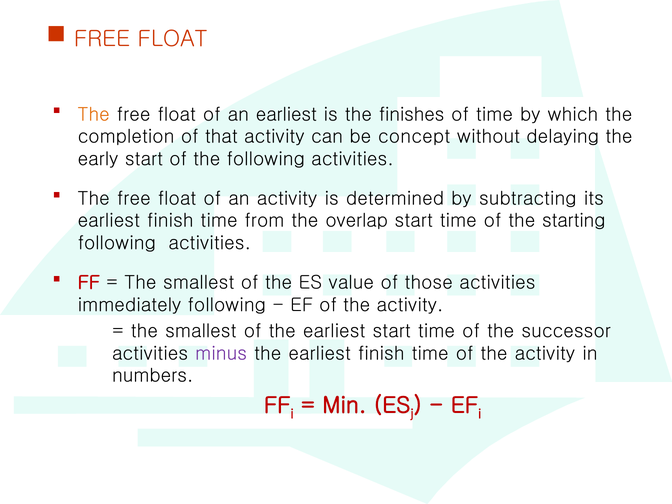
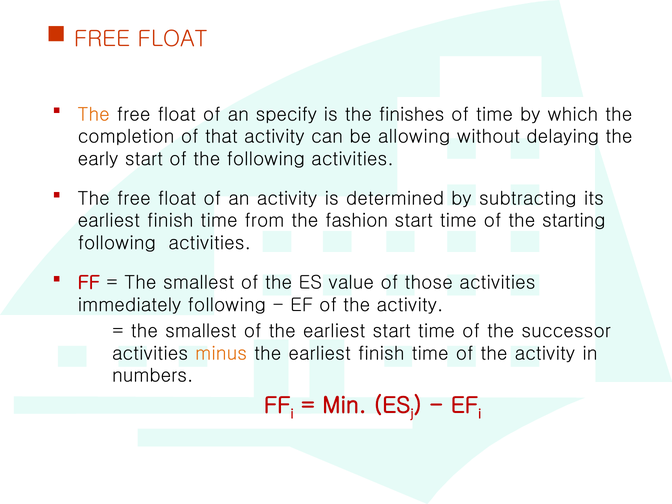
an earliest: earliest -> specify
concept: concept -> allowing
overlap: overlap -> fashion
minus colour: purple -> orange
